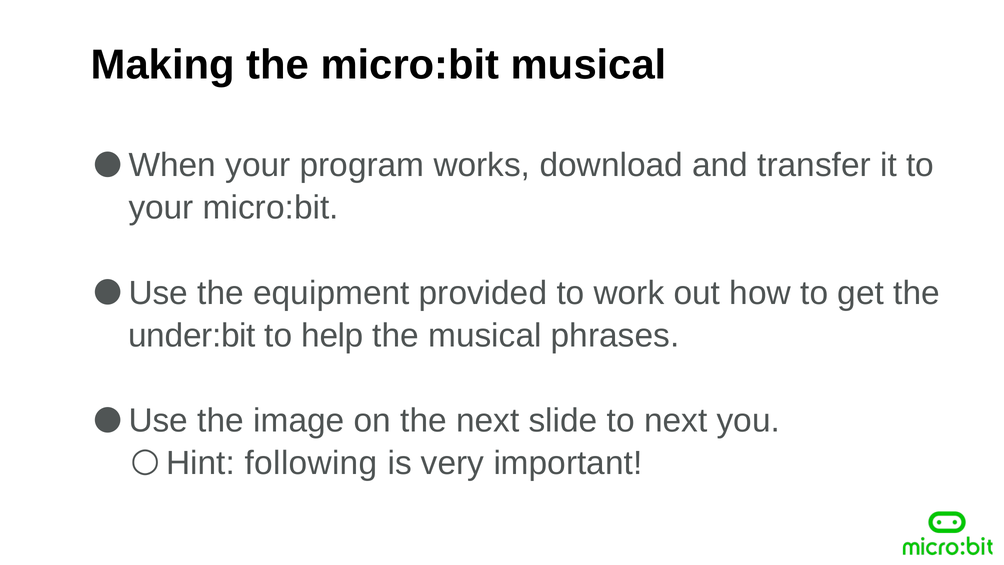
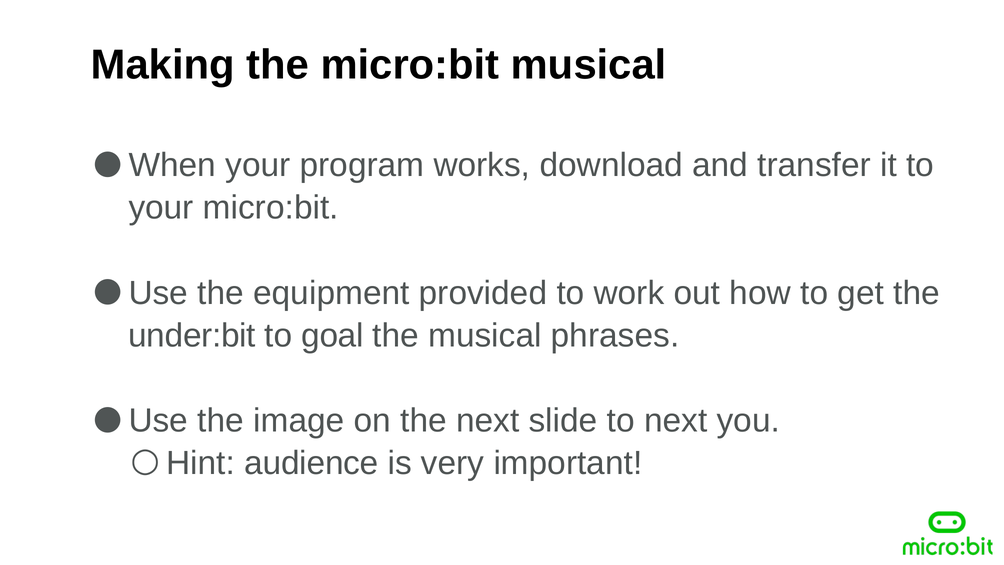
help: help -> goal
following: following -> audience
